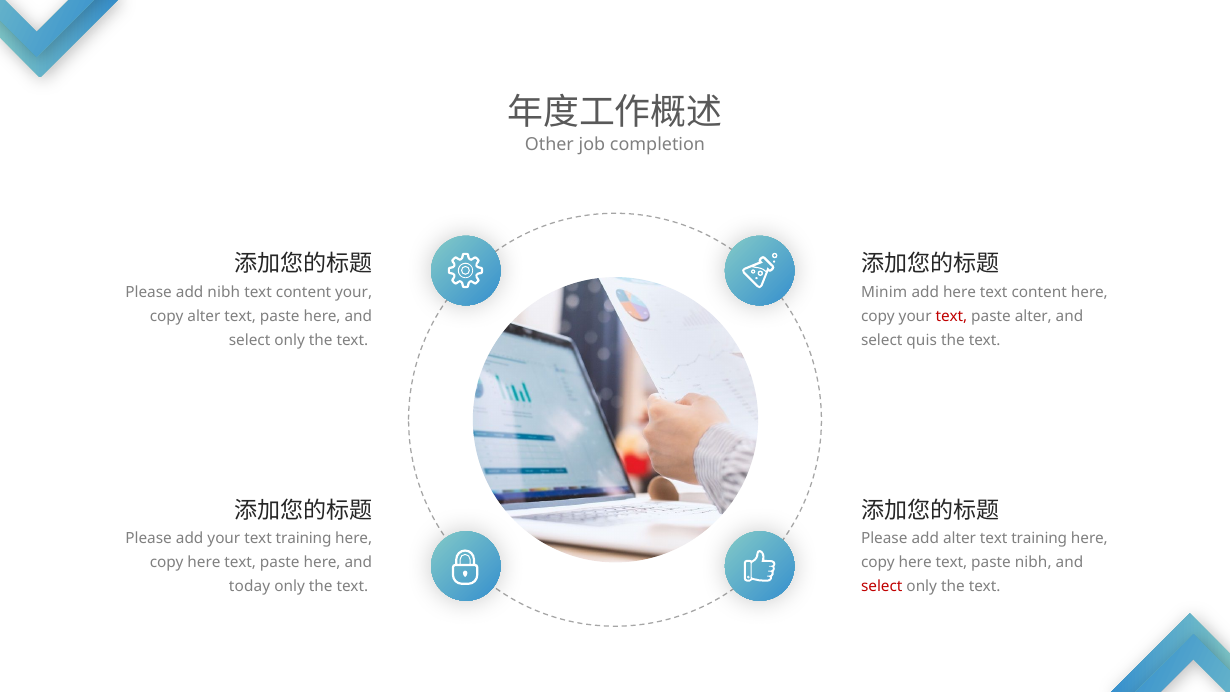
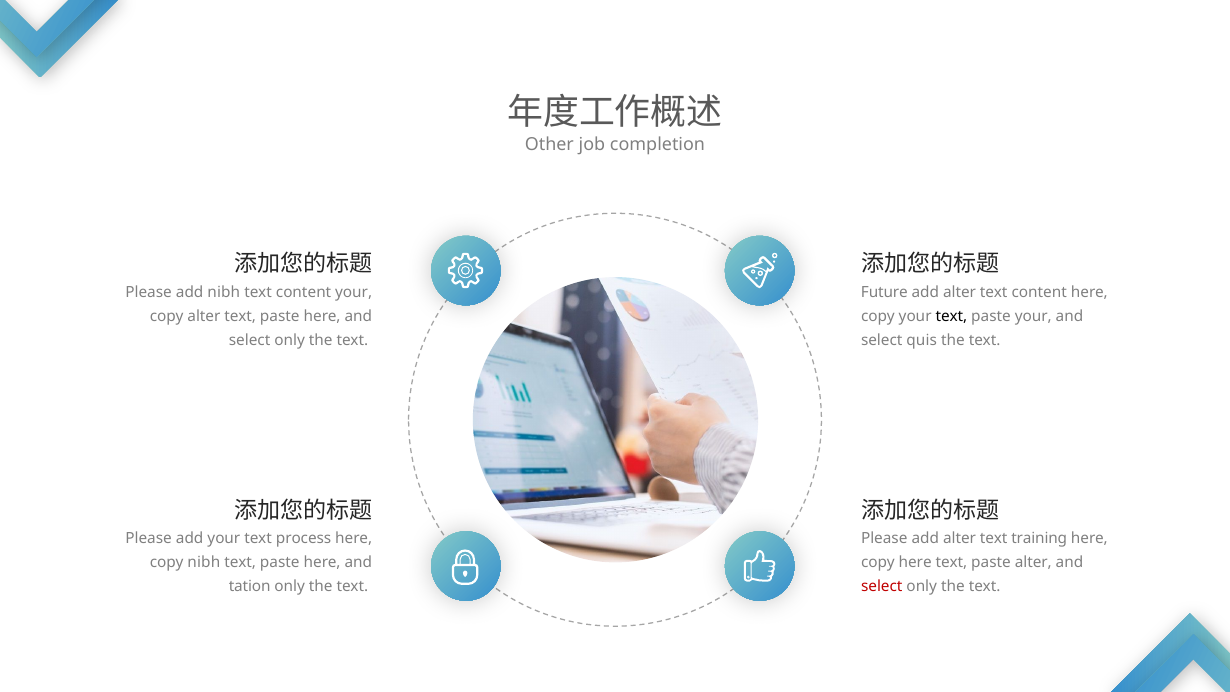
Minim: Minim -> Future
here at (960, 292): here -> alter
text at (951, 316) colour: red -> black
paste alter: alter -> your
your text training: training -> process
here at (204, 563): here -> nibh
paste nibh: nibh -> alter
today: today -> tation
